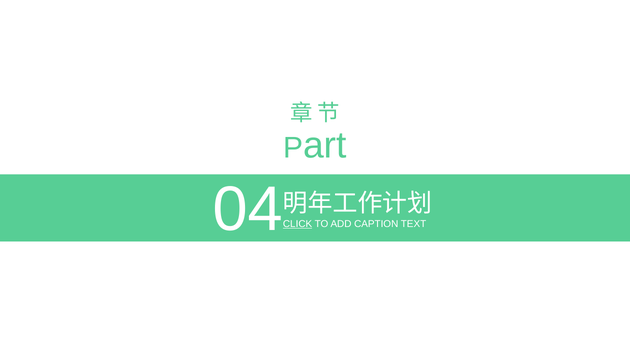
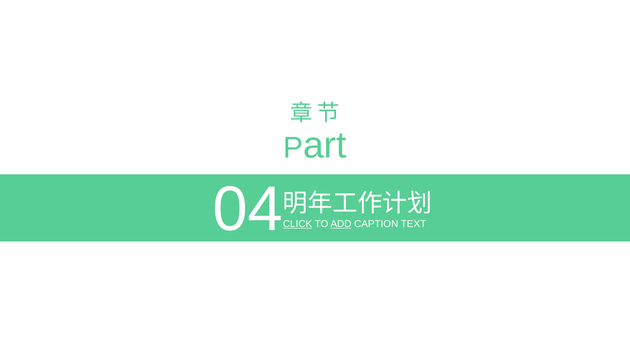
ADD underline: none -> present
